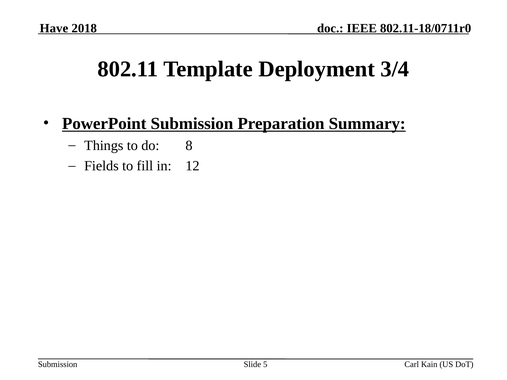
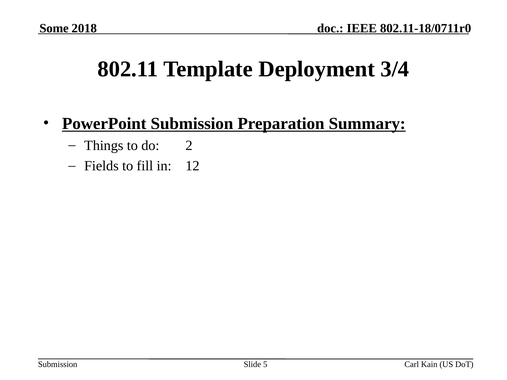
Have: Have -> Some
8: 8 -> 2
